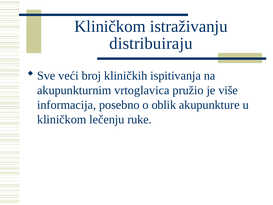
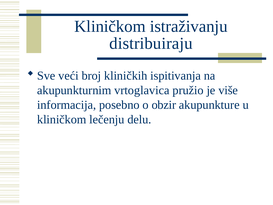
oblik: oblik -> obzir
ruke: ruke -> delu
